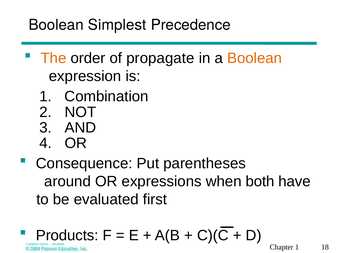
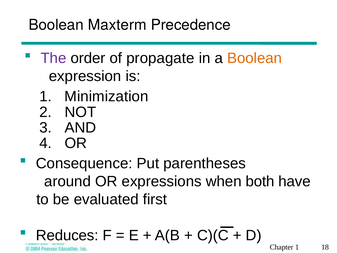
Simplest: Simplest -> Maxterm
The colour: orange -> purple
Combination: Combination -> Minimization
Products: Products -> Reduces
